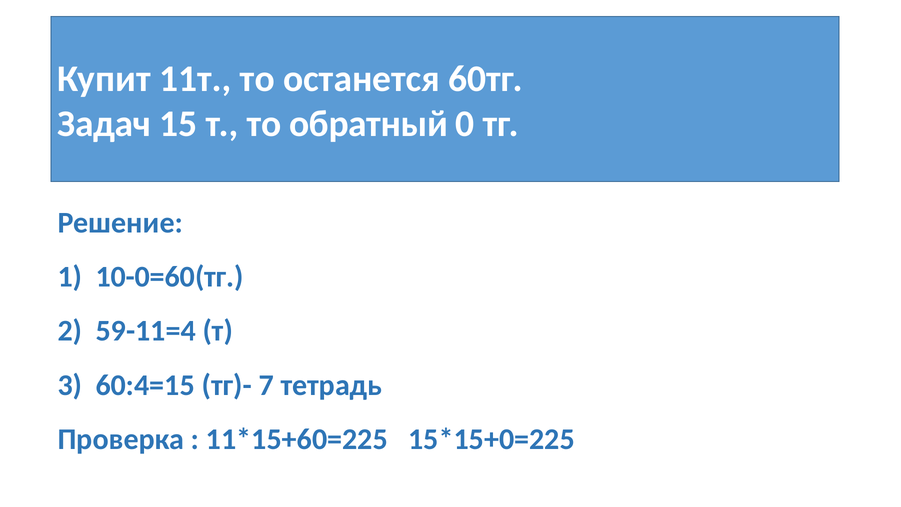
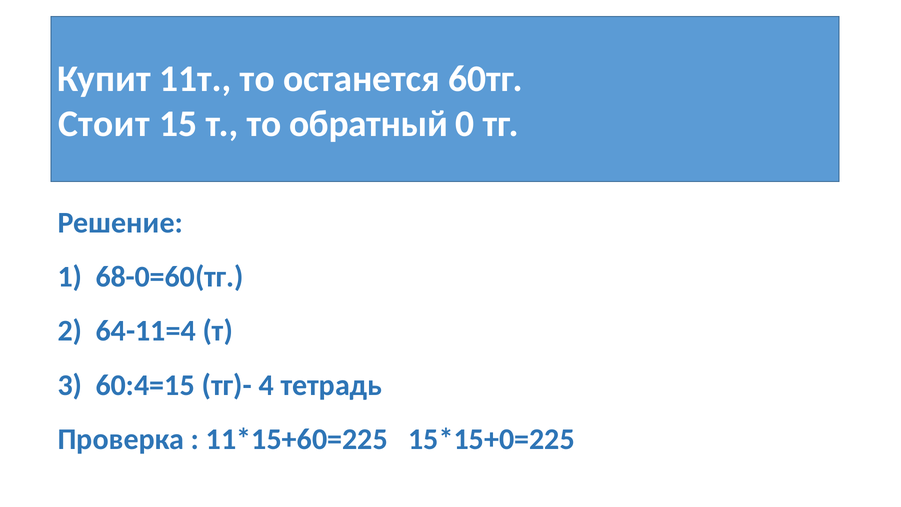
Задач: Задач -> Стоит
10-0=60(тг: 10-0=60(тг -> 68-0=60(тг
59-11=4: 59-11=4 -> 64-11=4
7: 7 -> 4
